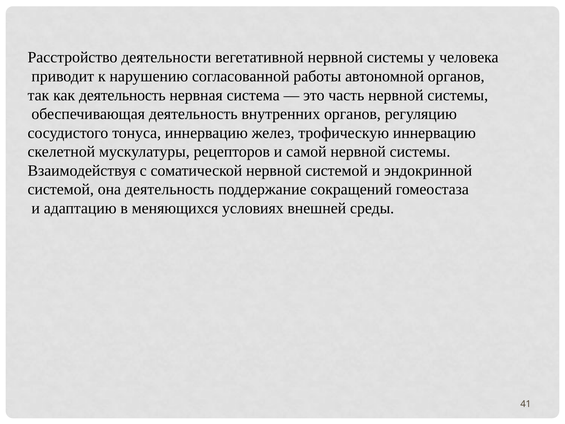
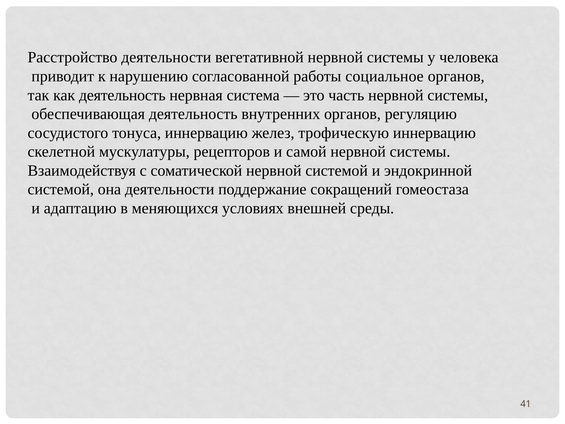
автономной: автономной -> социальное
она деятельность: деятельность -> деятельности
